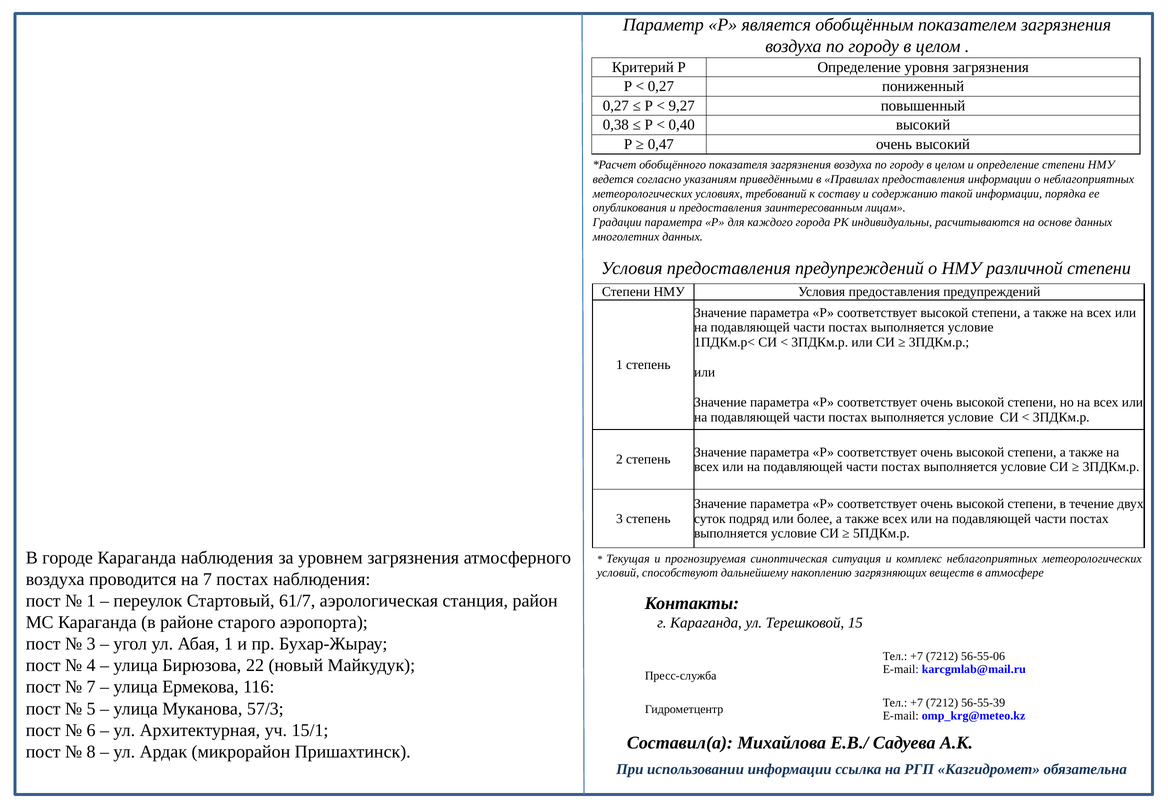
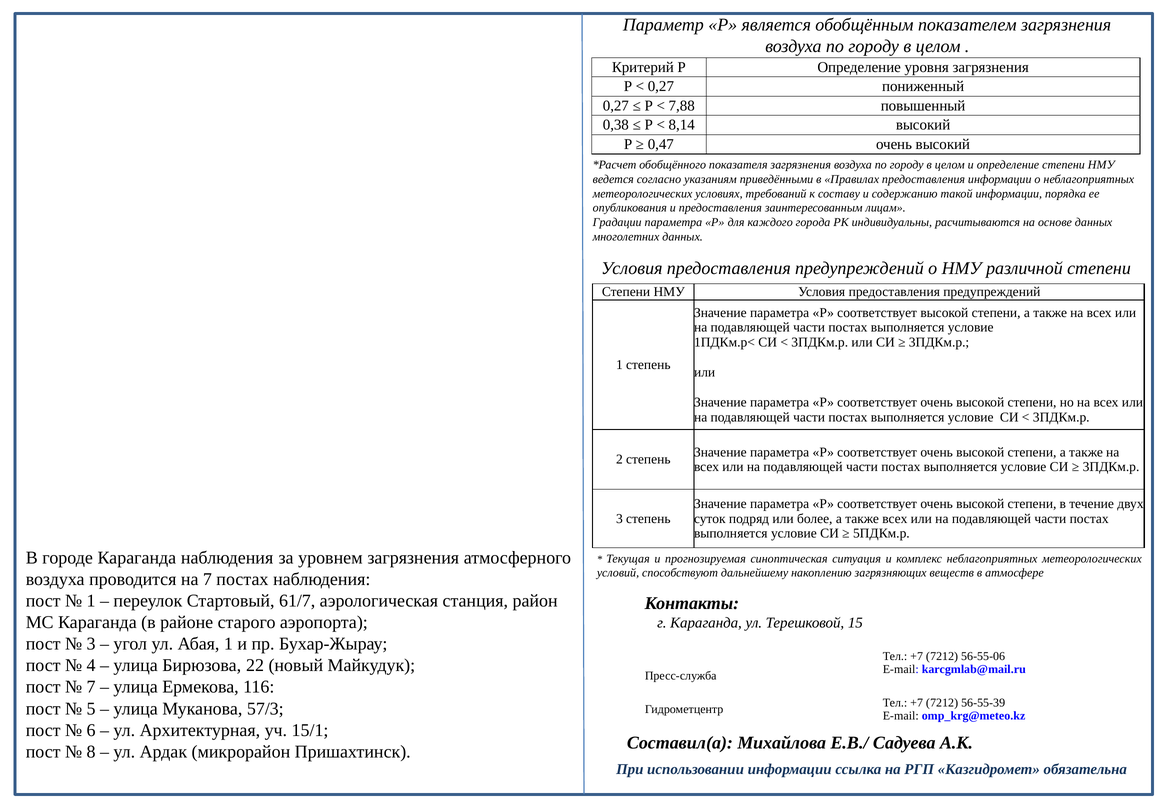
9,27: 9,27 -> 7,88
0,40: 0,40 -> 8,14
